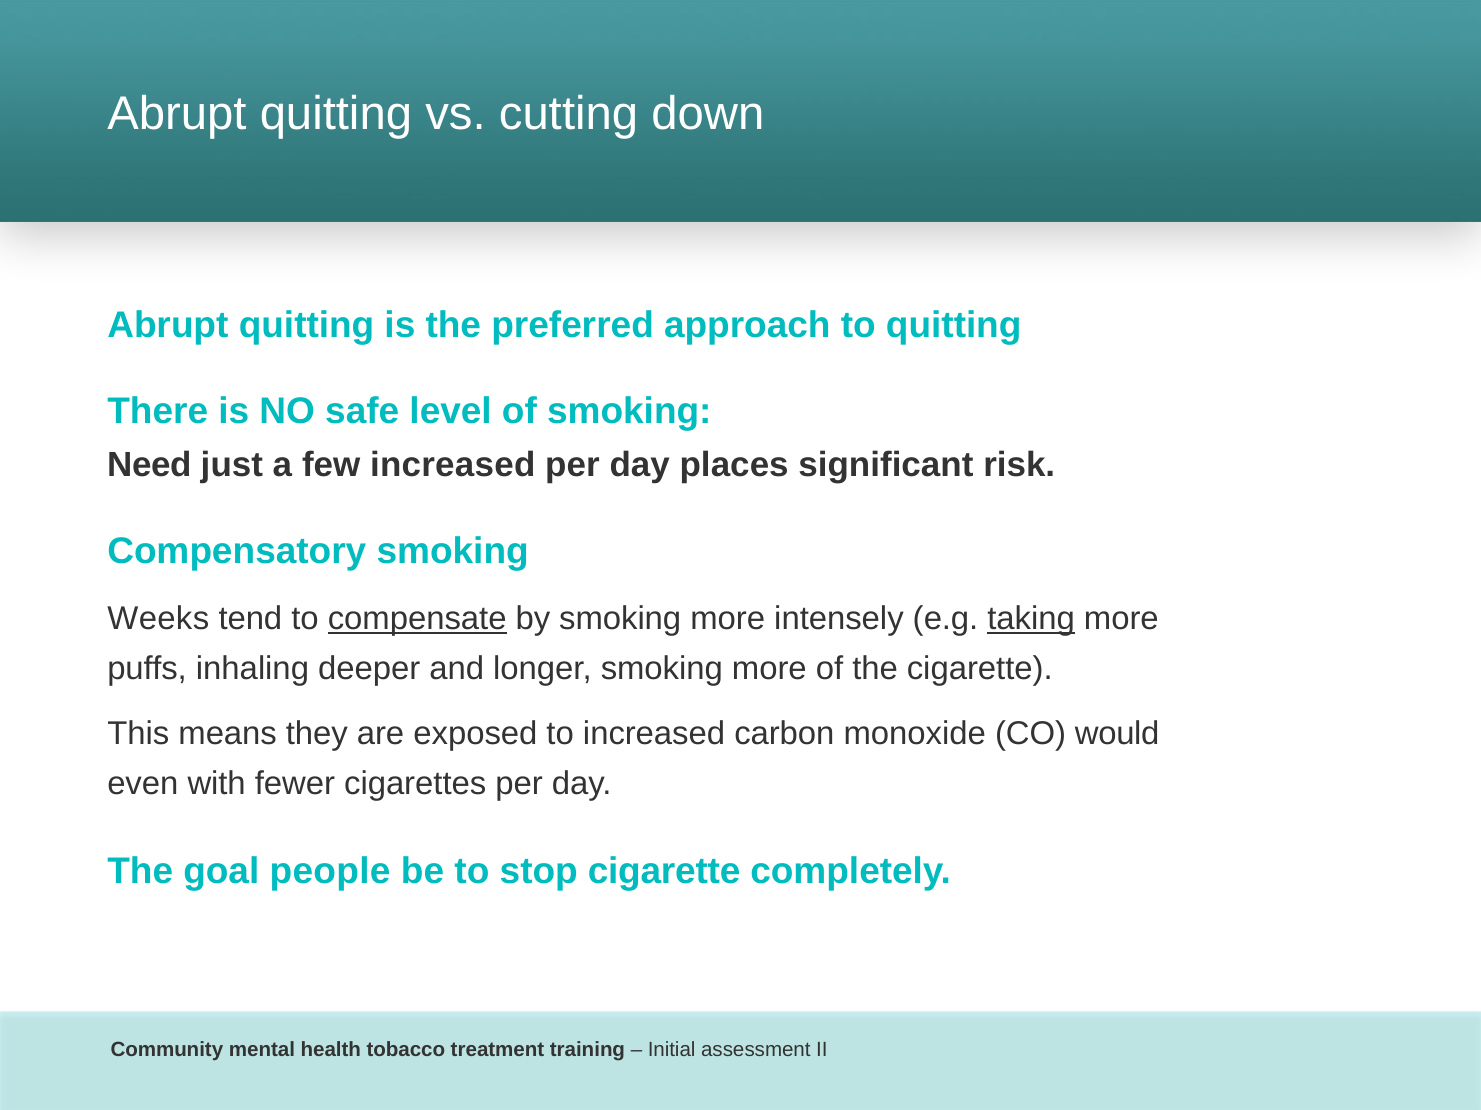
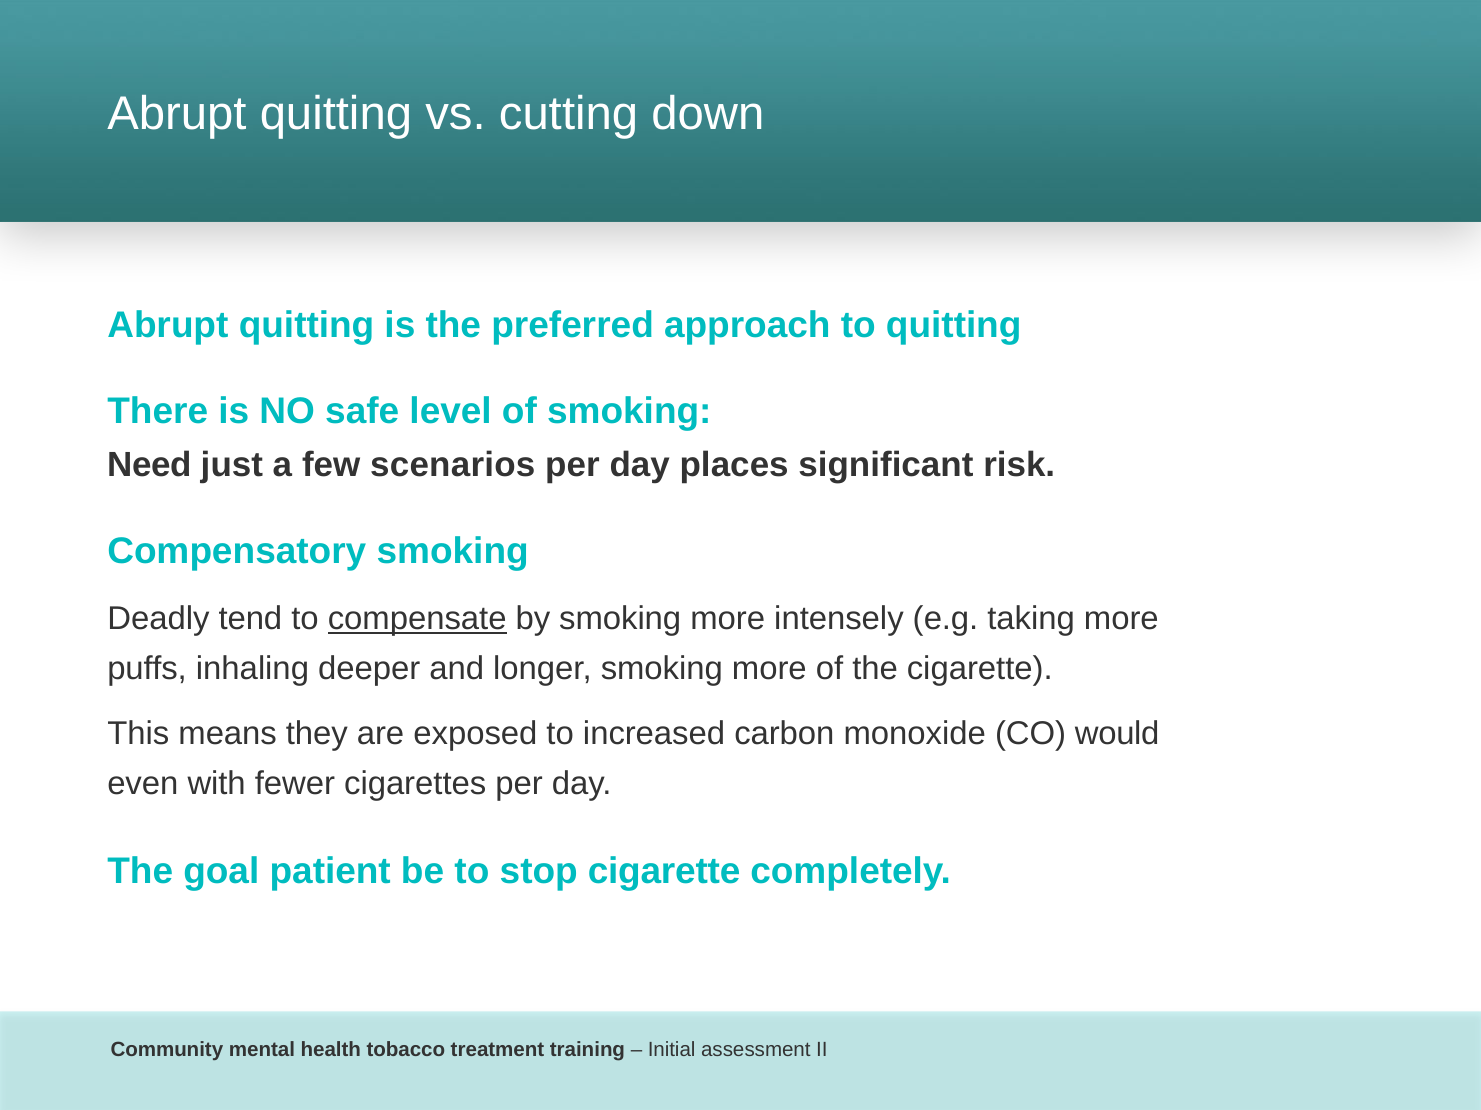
few increased: increased -> scenarios
Weeks: Weeks -> Deadly
taking underline: present -> none
people: people -> patient
